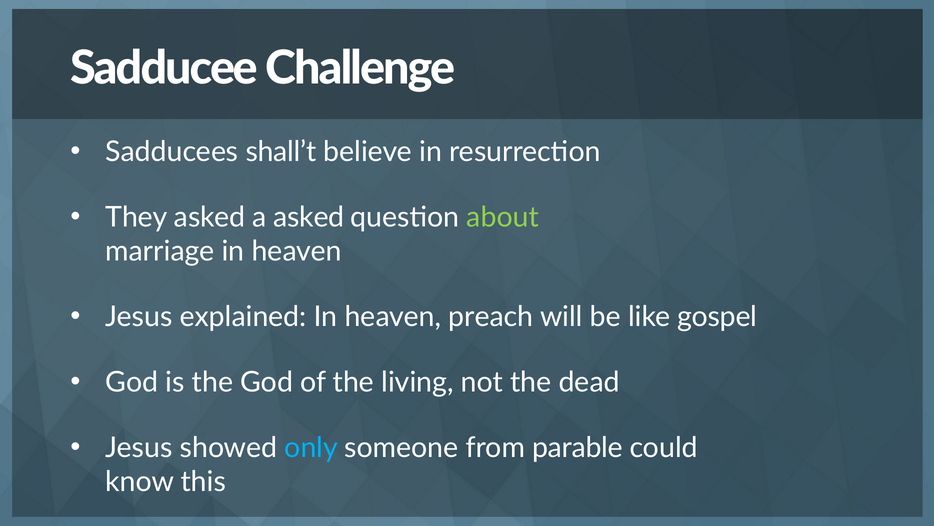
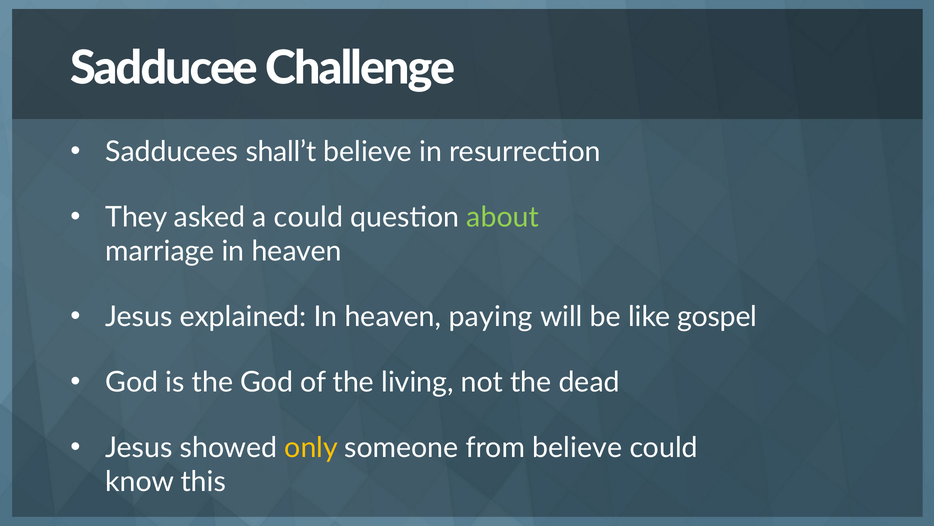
a asked: asked -> could
preach: preach -> paying
only colour: light blue -> yellow
from parable: parable -> believe
